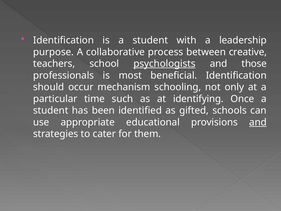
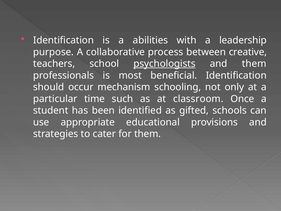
is a student: student -> abilities
and those: those -> them
identifying: identifying -> classroom
and at (258, 122) underline: present -> none
